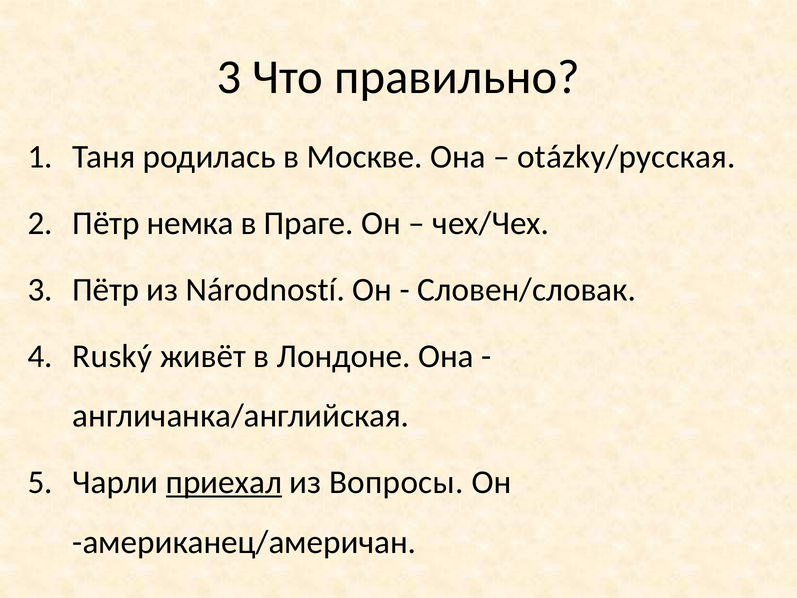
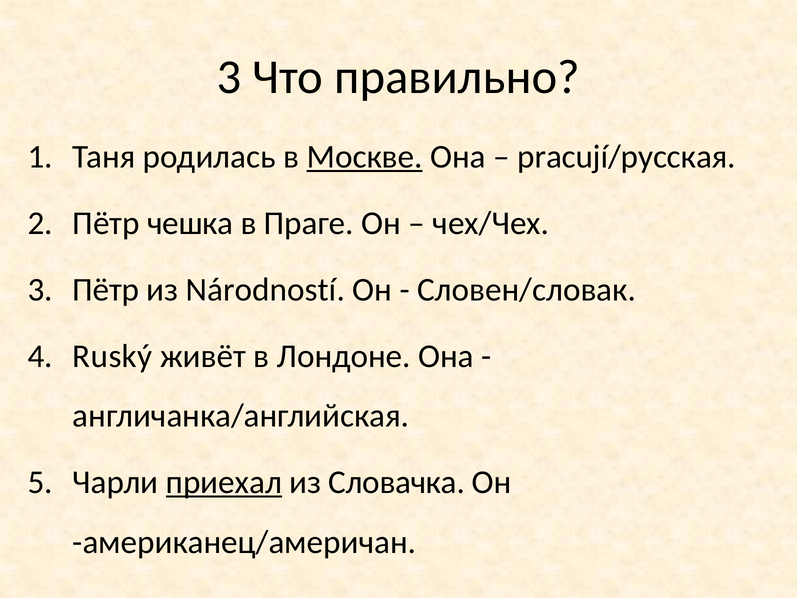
Москве underline: none -> present
otázky/русская: otázky/русская -> pracují/русская
немка: немка -> чешка
Вопросы: Вопросы -> Словачка
